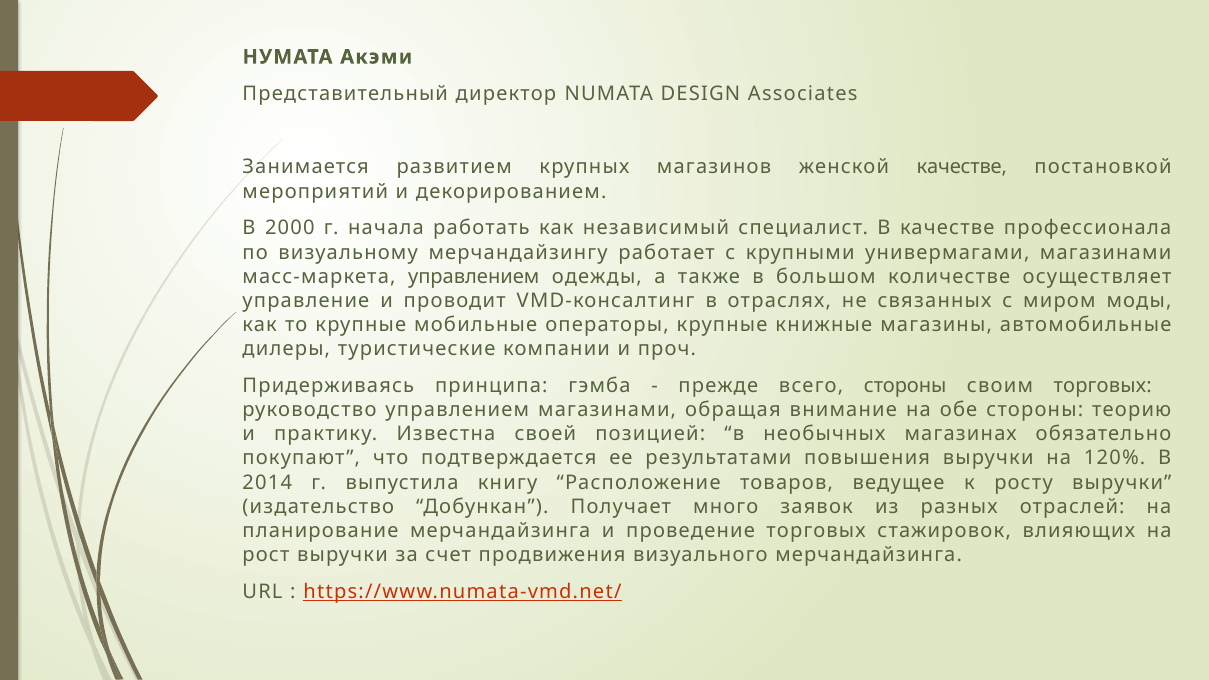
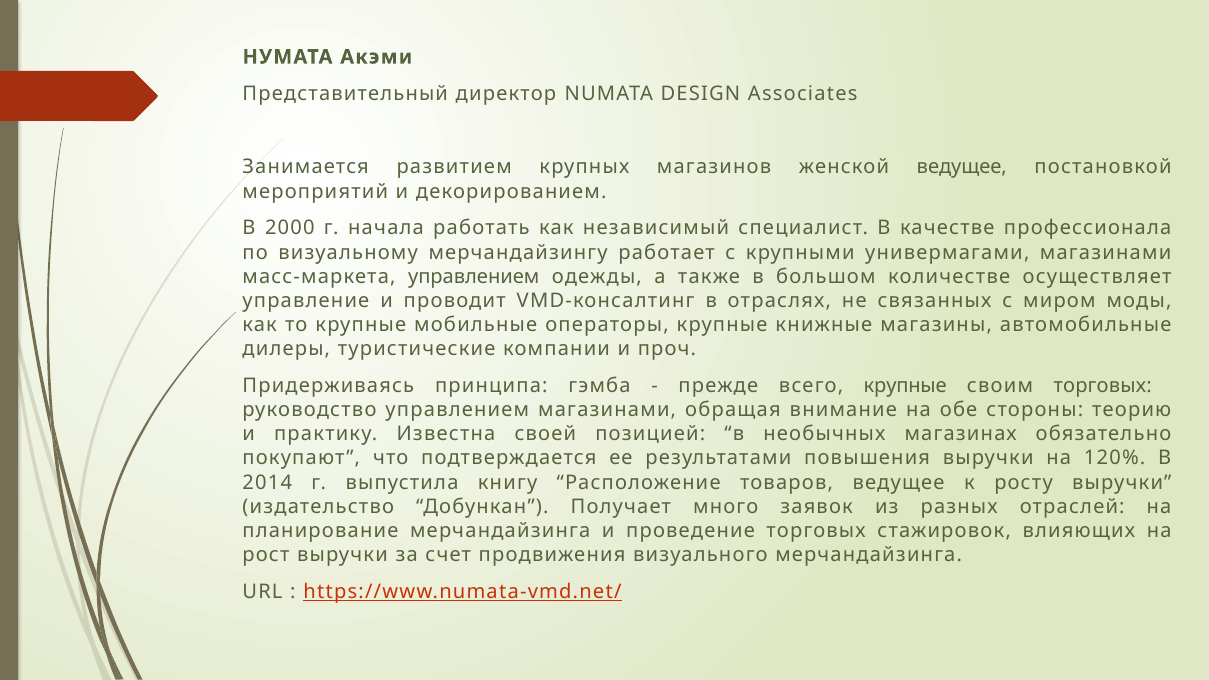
женской качестве: качестве -> ведущее
всего стороны: стороны -> крупные
